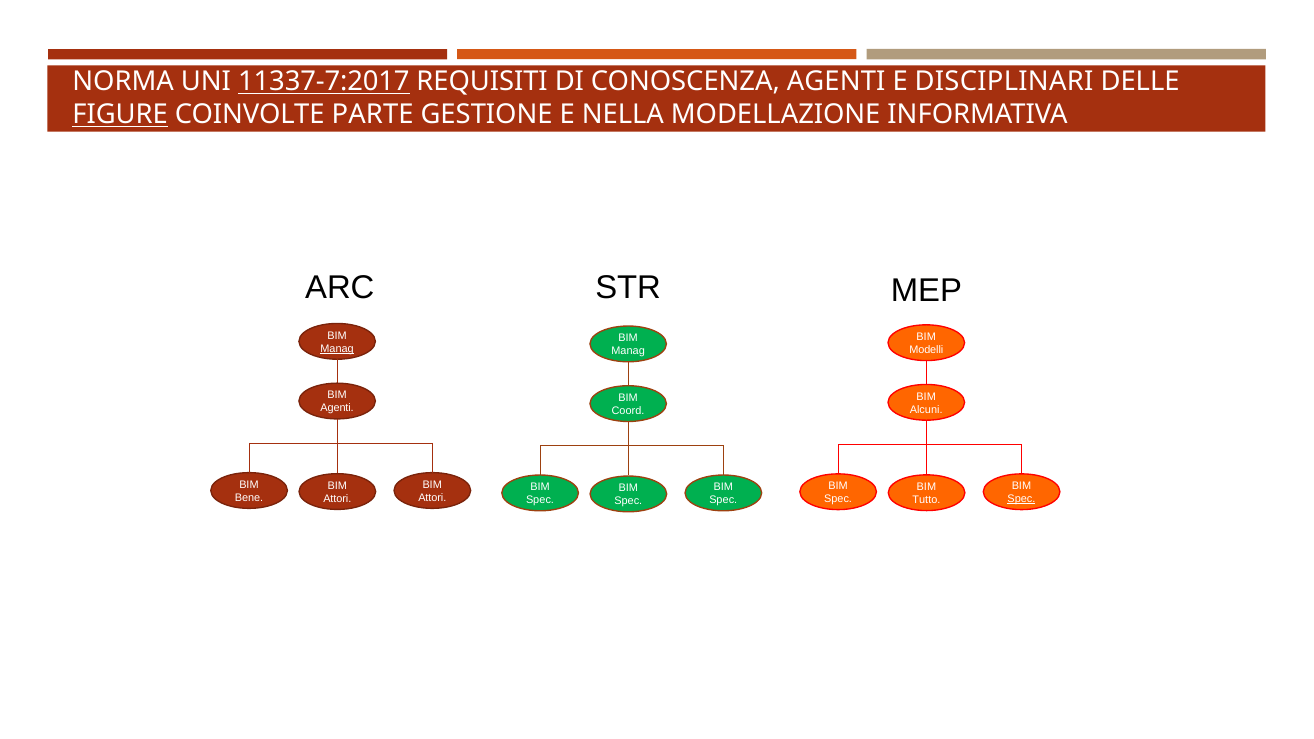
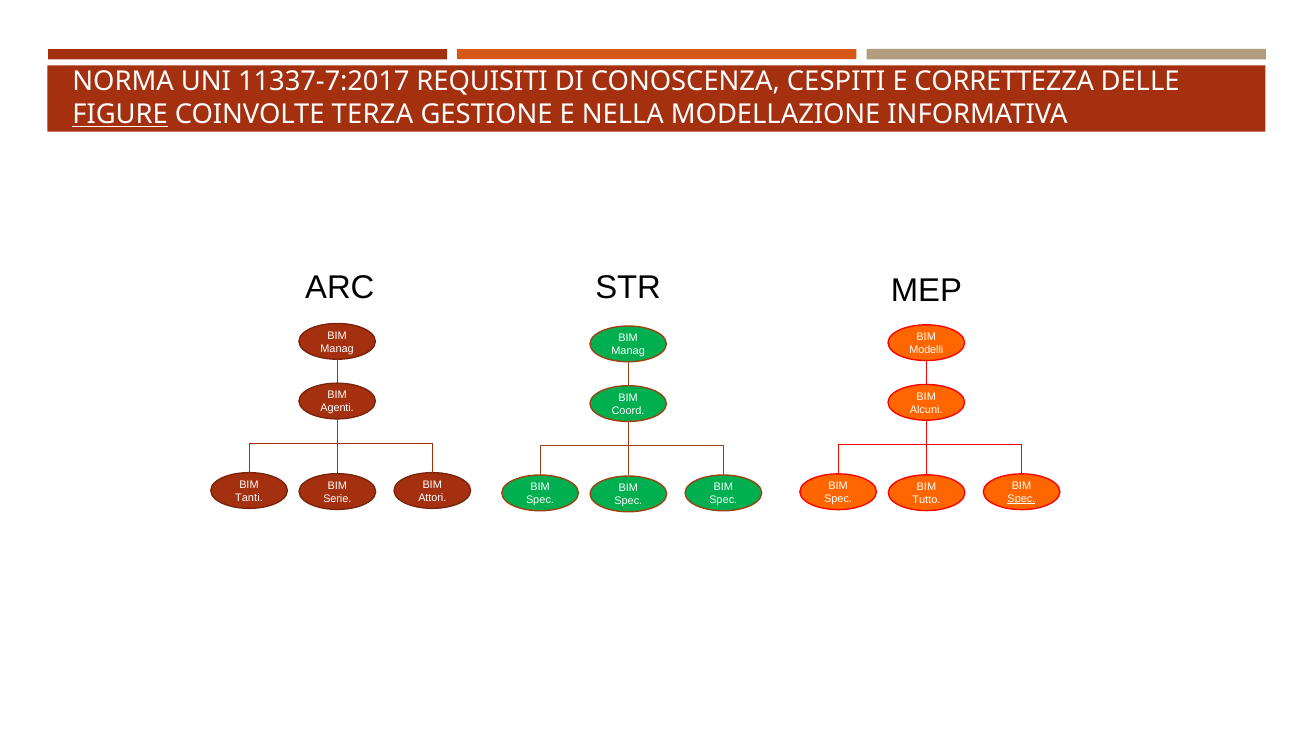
11337-7:2017 underline: present -> none
CONOSCENZA AGENTI: AGENTI -> CESPITI
DISCIPLINARI: DISCIPLINARI -> CORRETTEZZA
PARTE: PARTE -> TERZA
Manag at (337, 349) underline: present -> none
Bene: Bene -> Tanti
Attori at (337, 499): Attori -> Serie
